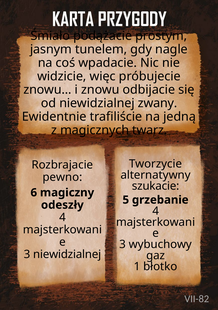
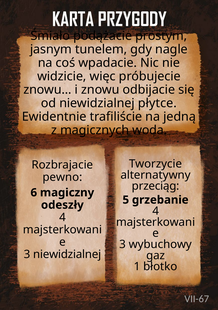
zwany: zwany -> płytce
twarz: twarz -> woda
szukacie: szukacie -> przeciąg
VII-82: VII-82 -> VII-67
